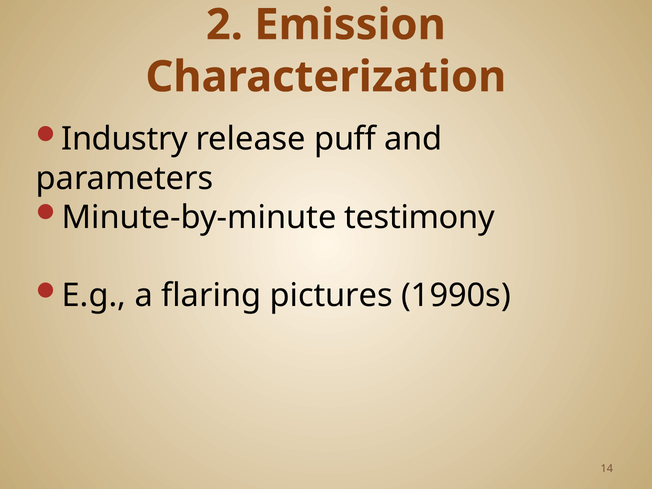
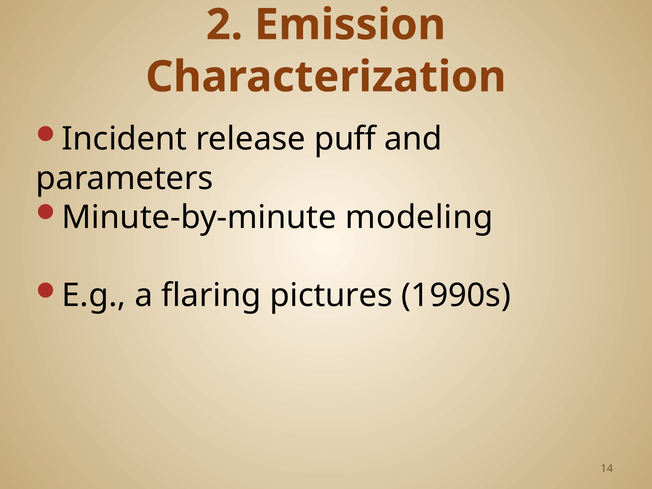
Industry: Industry -> Incident
testimony: testimony -> modeling
